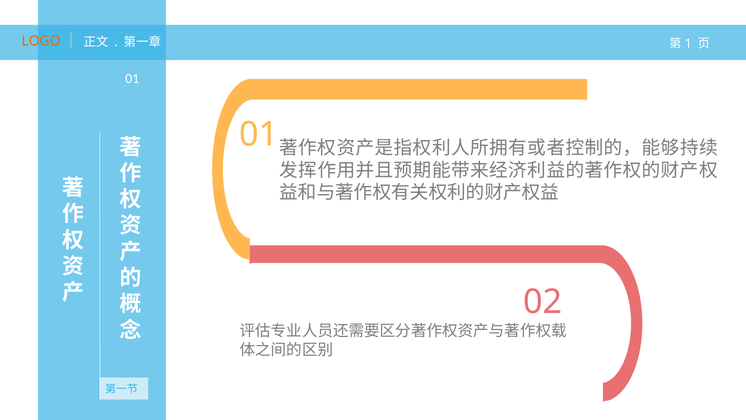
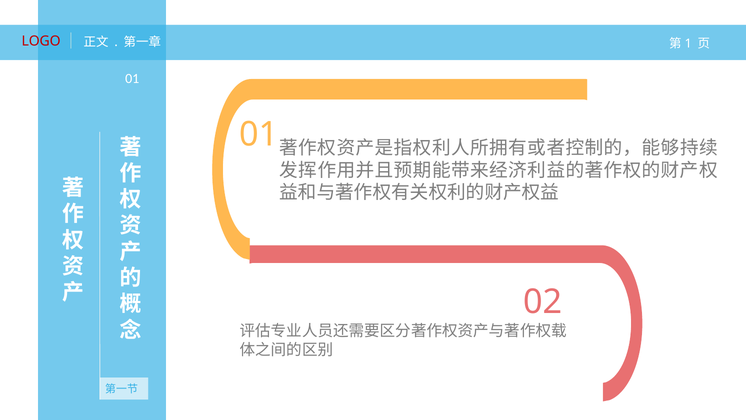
LOGO colour: orange -> red
